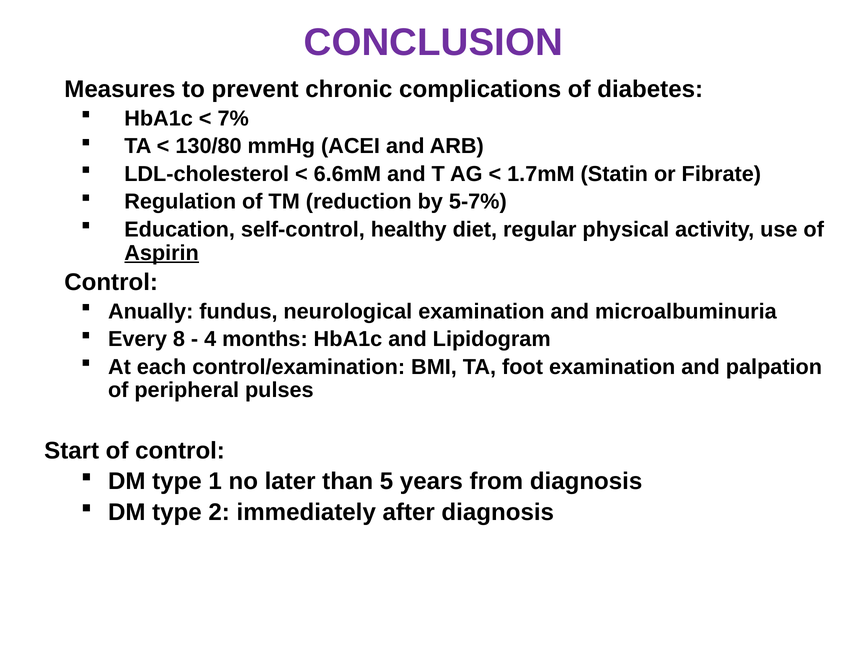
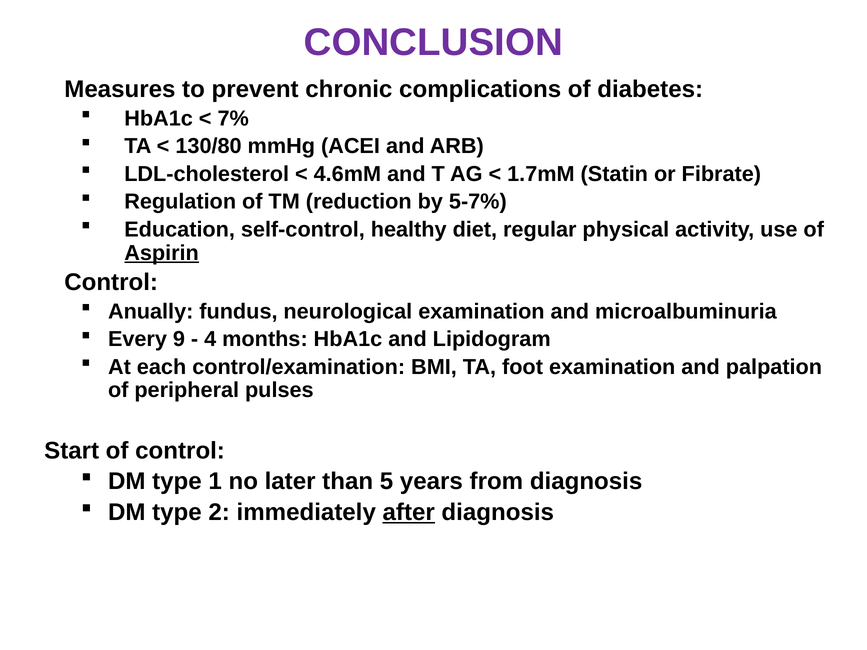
6.6mM: 6.6mM -> 4.6mM
8: 8 -> 9
after underline: none -> present
